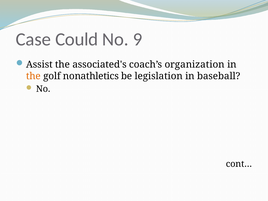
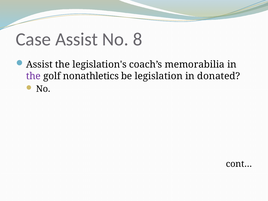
Case Could: Could -> Assist
9: 9 -> 8
associated's: associated's -> legislation's
organization: organization -> memorabilia
the at (33, 76) colour: orange -> purple
baseball: baseball -> donated
